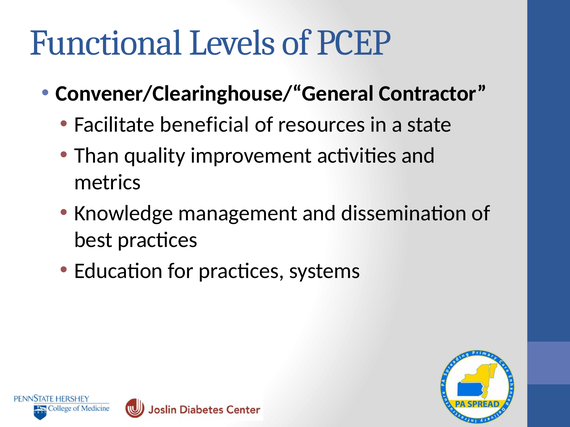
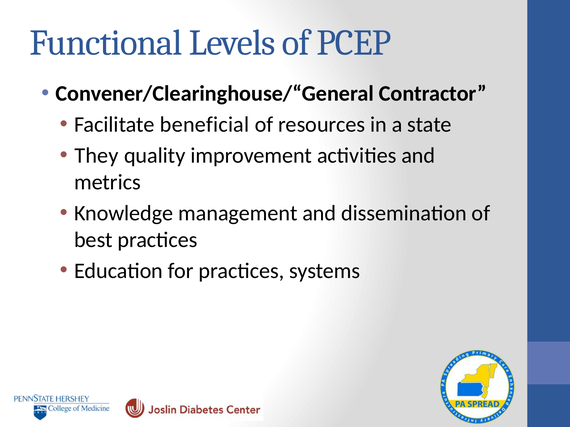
Than: Than -> They
